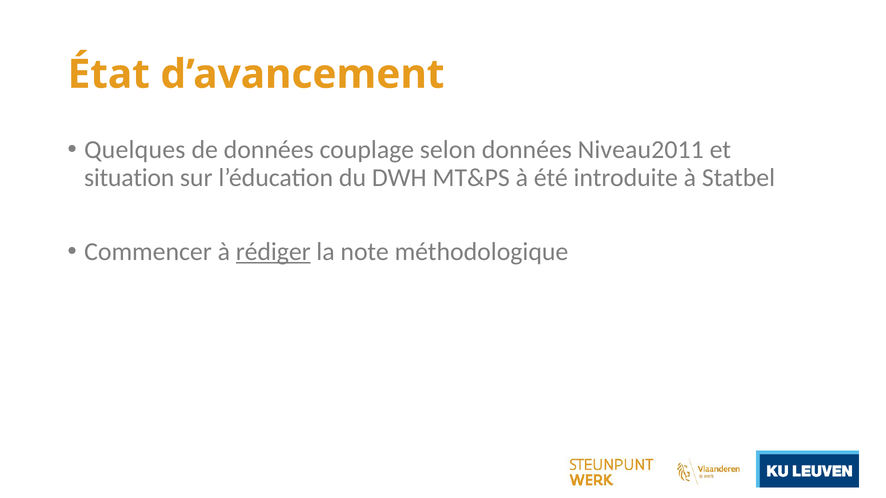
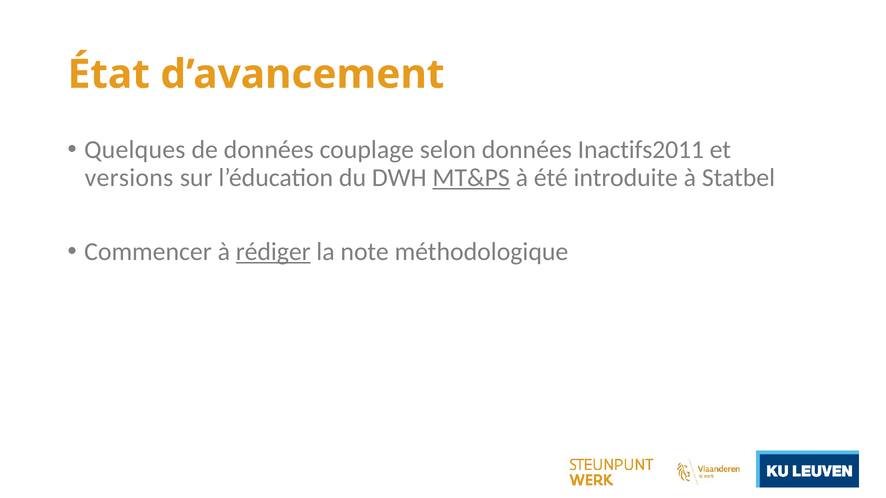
Niveau2011: Niveau2011 -> Inactifs2011
situation: situation -> versions
MT&PS underline: none -> present
